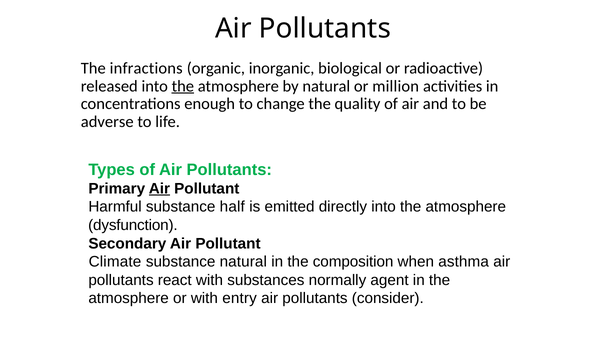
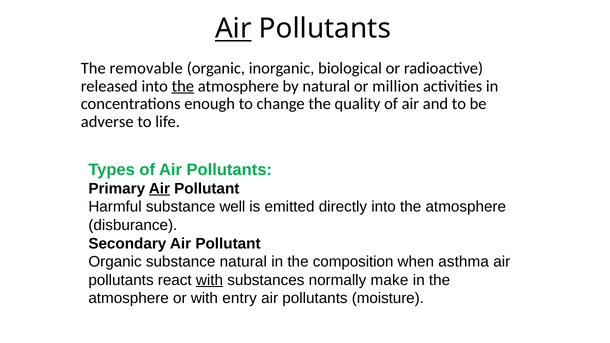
Air at (233, 29) underline: none -> present
infractions: infractions -> removable
half: half -> well
dysfunction: dysfunction -> disburance
Climate at (115, 262): Climate -> Organic
with at (209, 280) underline: none -> present
agent: agent -> make
consider: consider -> moisture
